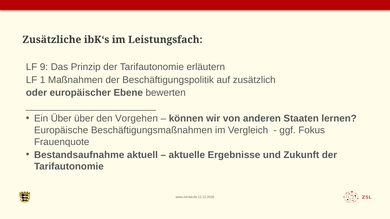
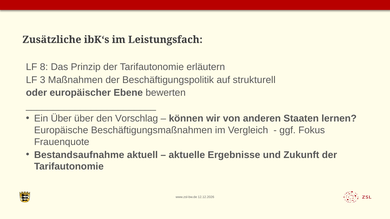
9: 9 -> 8
1: 1 -> 3
zusätzlich: zusätzlich -> strukturell
Vorgehen: Vorgehen -> Vorschlag
